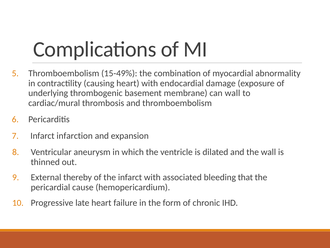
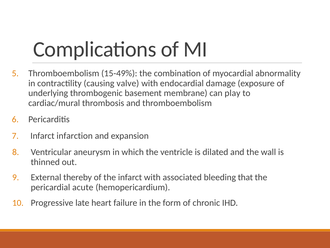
causing heart: heart -> valve
can wall: wall -> play
cause: cause -> acute
